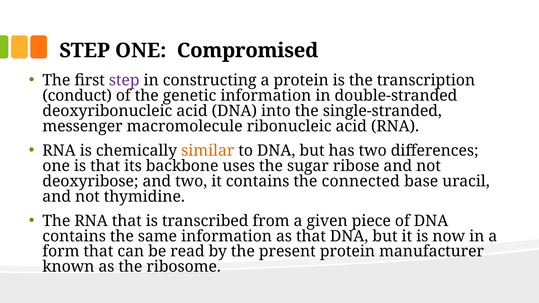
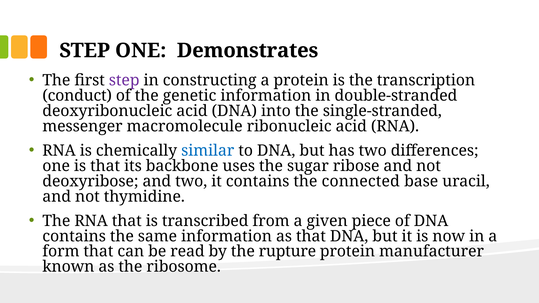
Compromised: Compromised -> Demonstrates
similar colour: orange -> blue
present: present -> rupture
